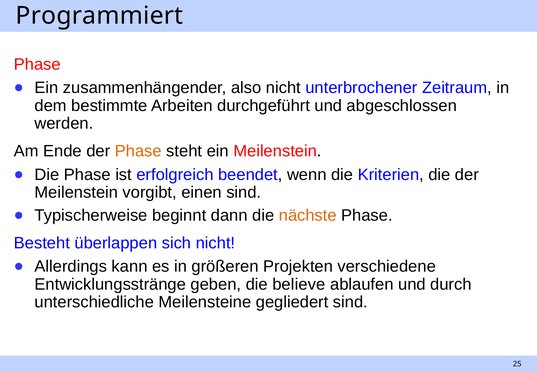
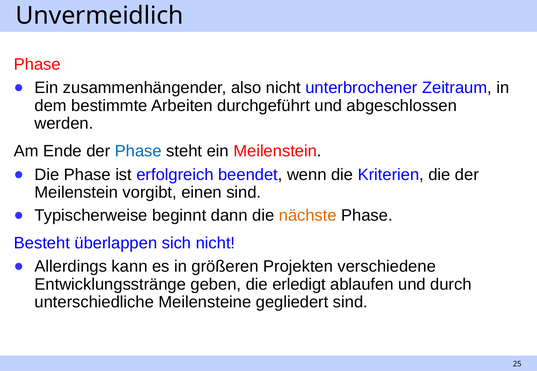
Programmiert: Programmiert -> Unvermeidlich
Phase at (138, 151) colour: orange -> blue
believe: believe -> erledigt
